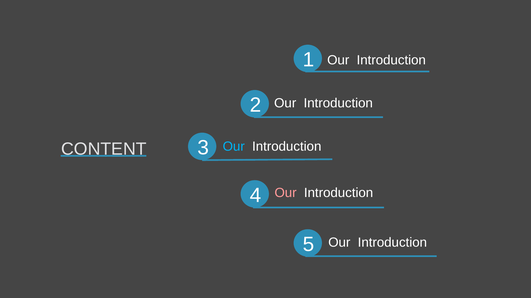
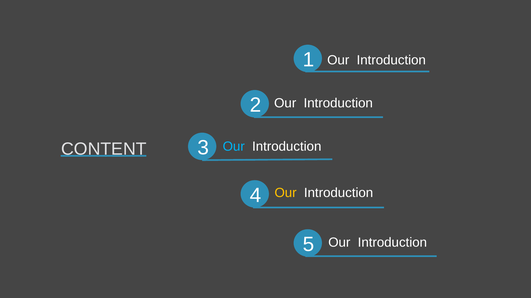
Our at (286, 193) colour: pink -> yellow
